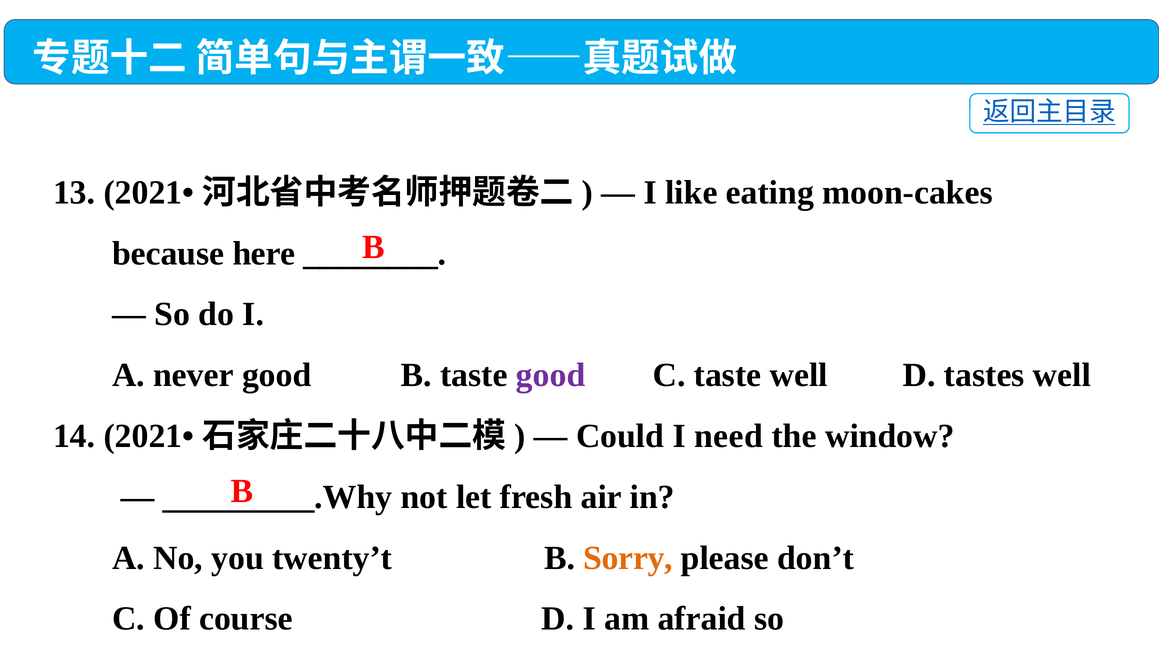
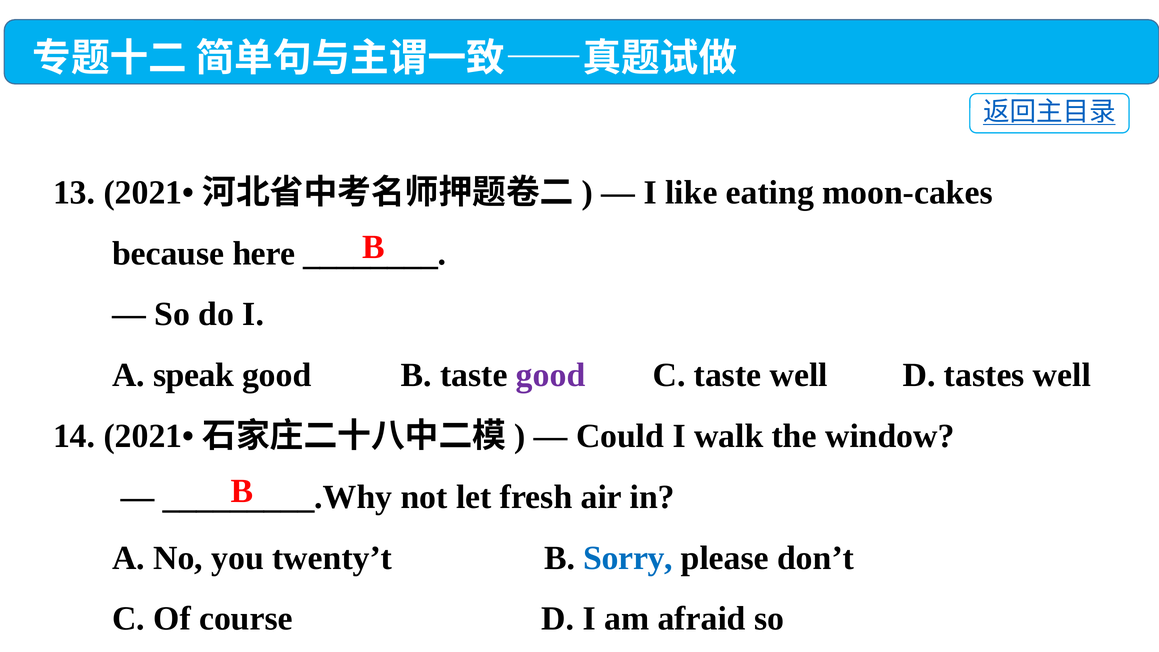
never: never -> speak
need: need -> walk
Sorry colour: orange -> blue
